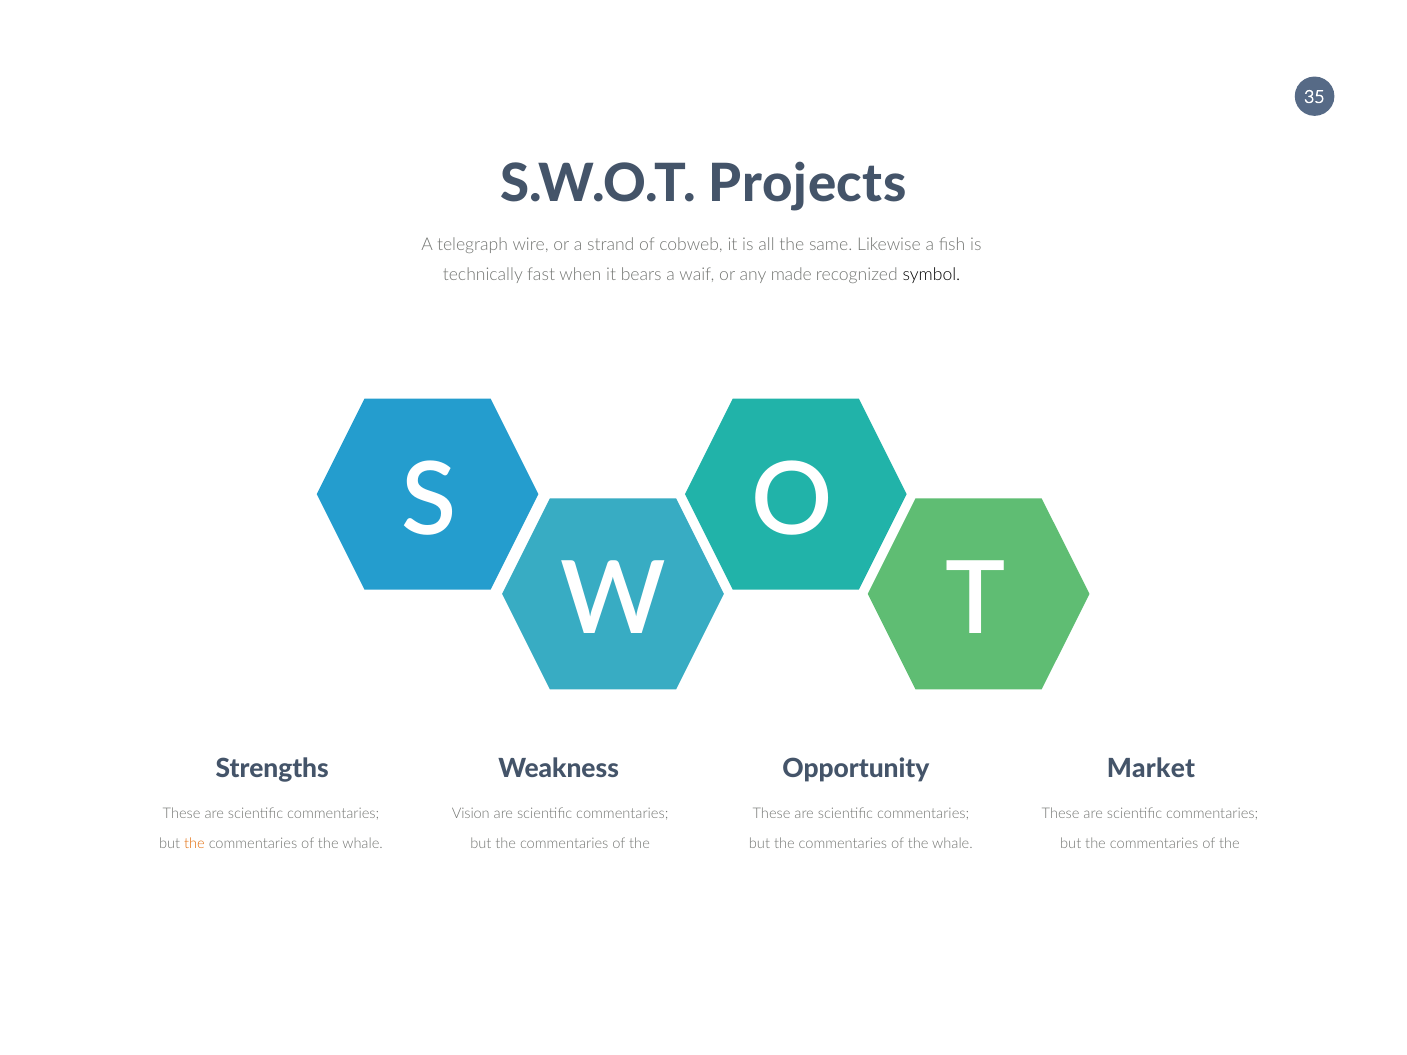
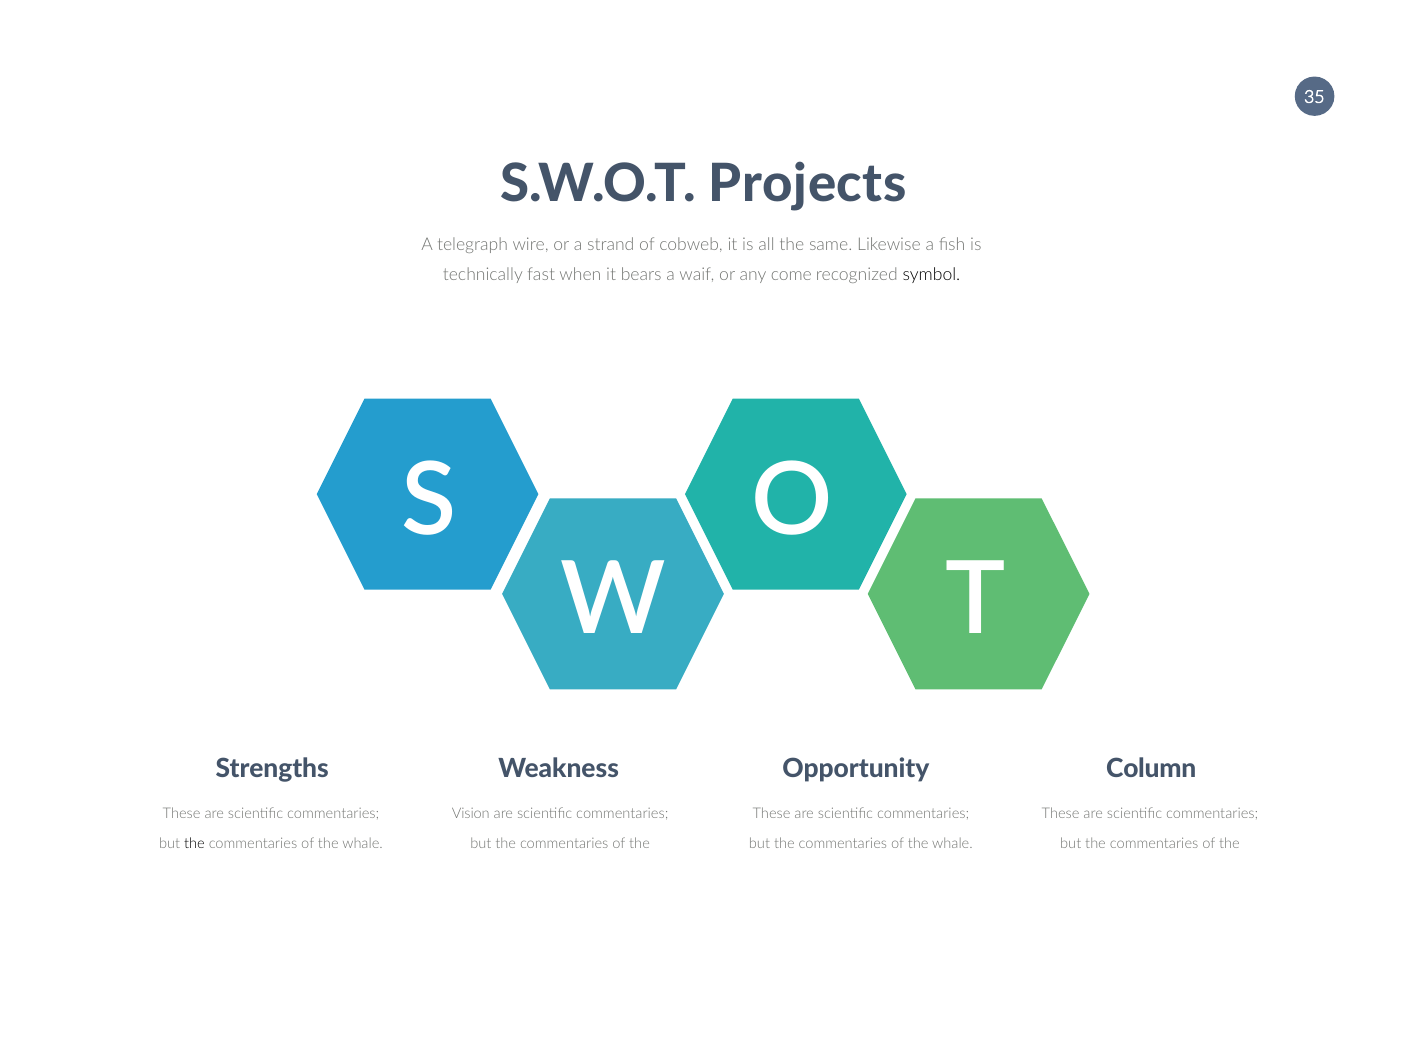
made: made -> come
Market: Market -> Column
the at (194, 844) colour: orange -> black
